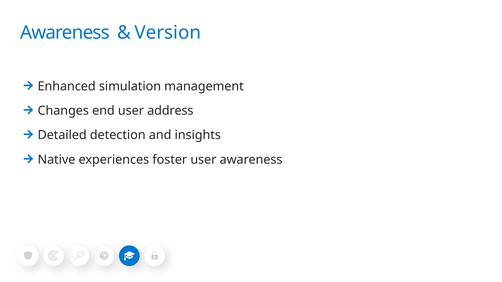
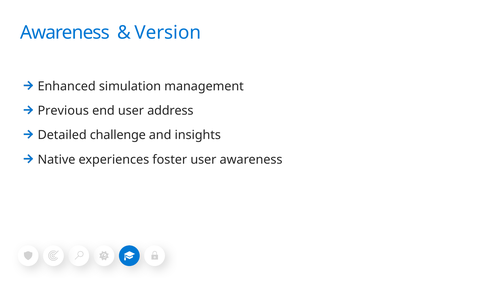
Changes: Changes -> Previous
detection: detection -> challenge
